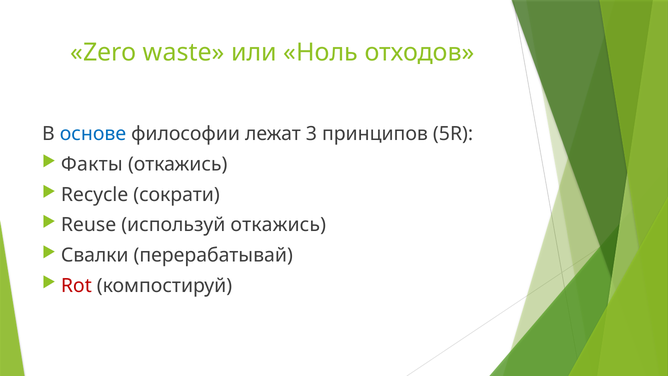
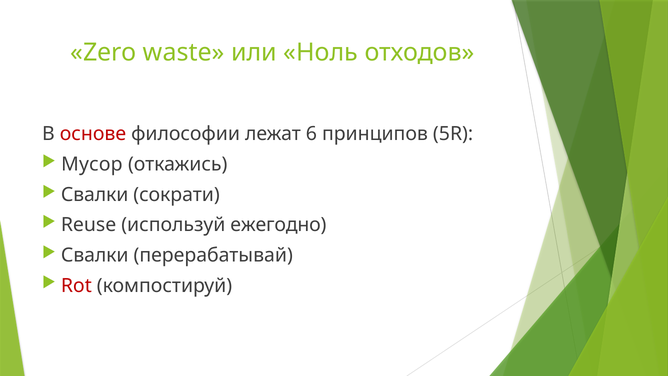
основе colour: blue -> red
3: 3 -> 6
Факты: Факты -> Мусор
Recycle at (95, 194): Recycle -> Свалки
используй откажись: откажись -> ежегодно
